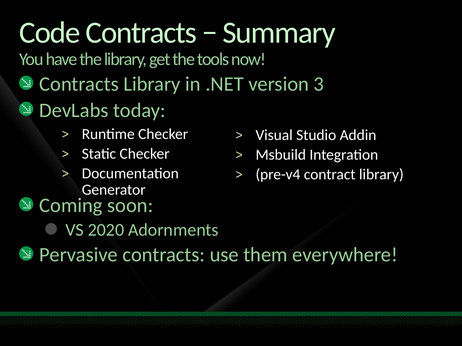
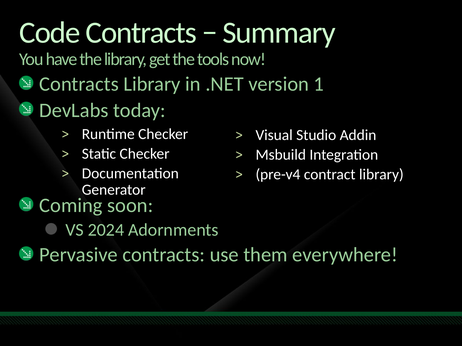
3: 3 -> 1
2020: 2020 -> 2024
